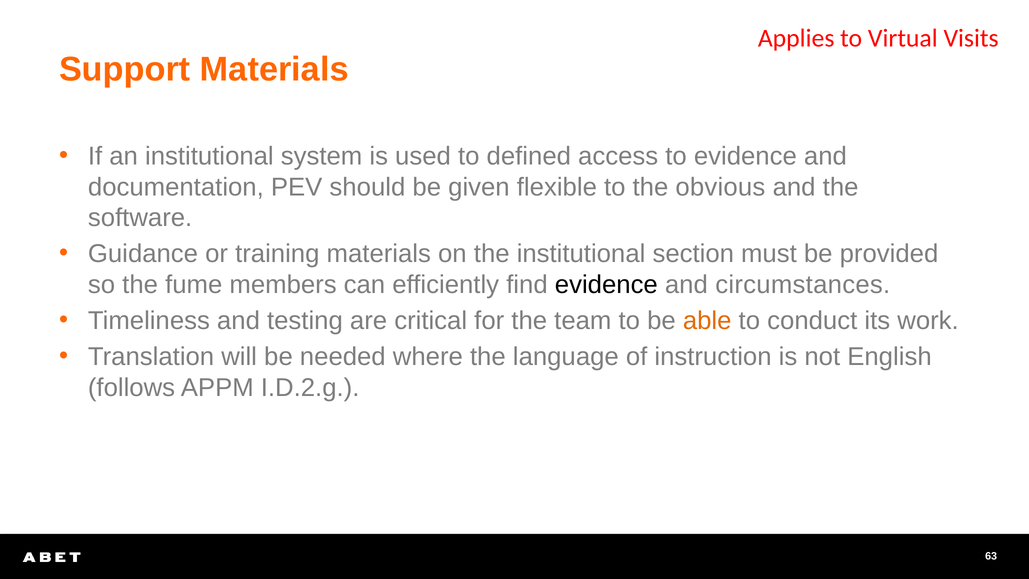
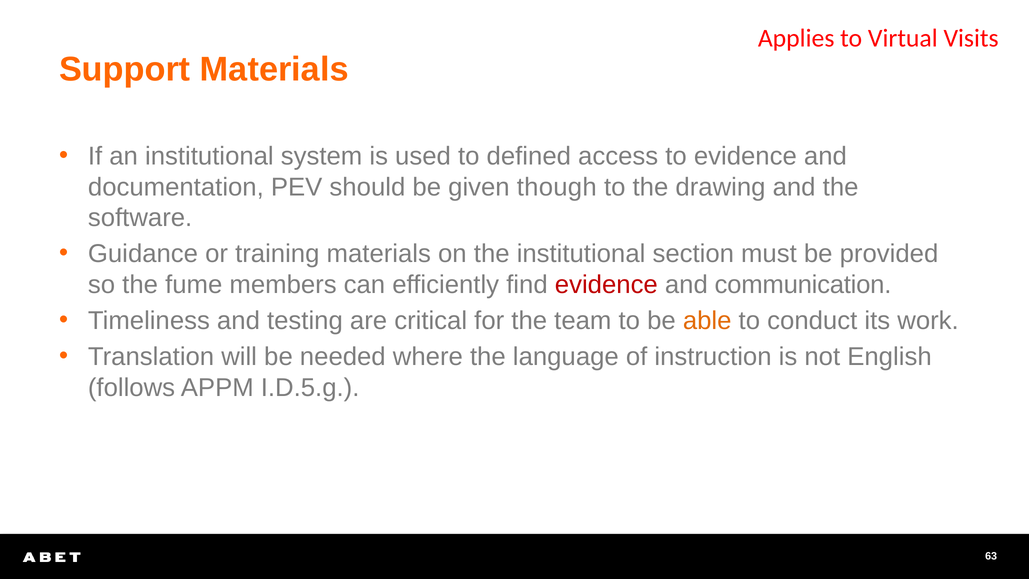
flexible: flexible -> though
obvious: obvious -> drawing
evidence at (606, 285) colour: black -> red
circumstances: circumstances -> communication
I.D.2.g: I.D.2.g -> I.D.5.g
